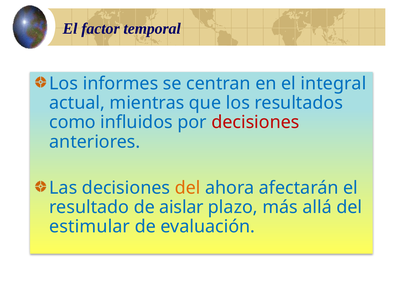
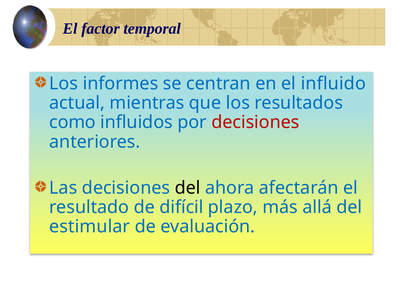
integral: integral -> influido
del at (188, 187) colour: orange -> black
aislar: aislar -> difícil
